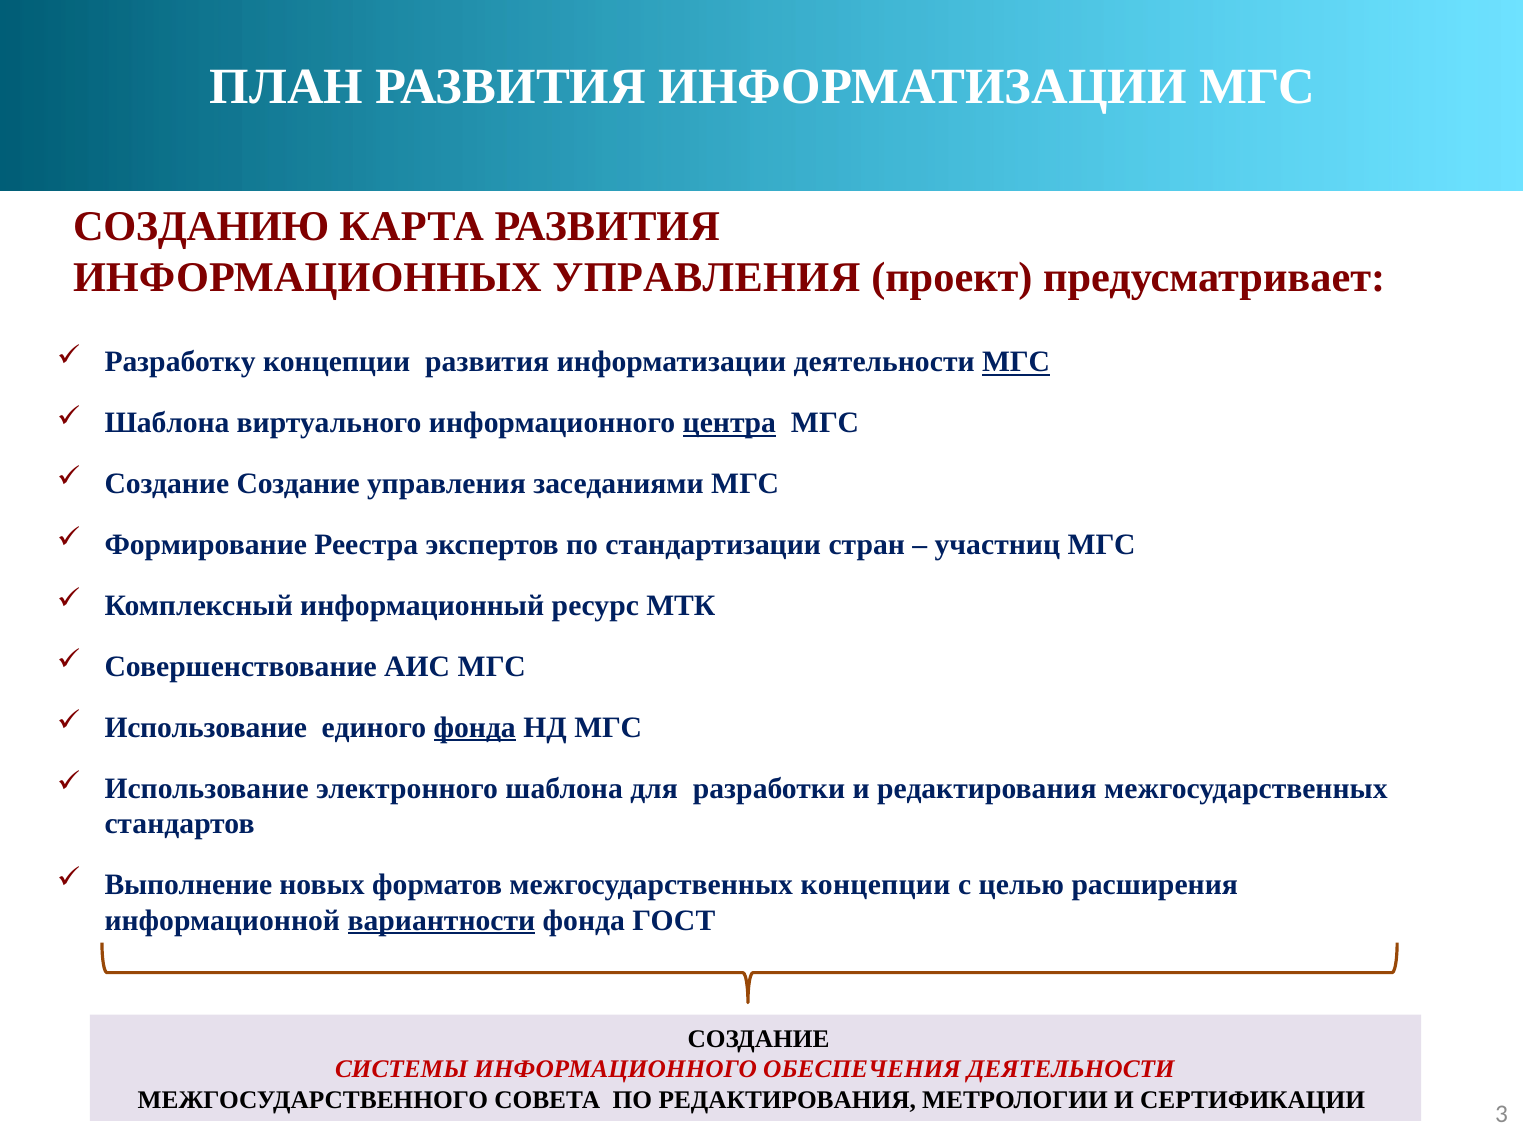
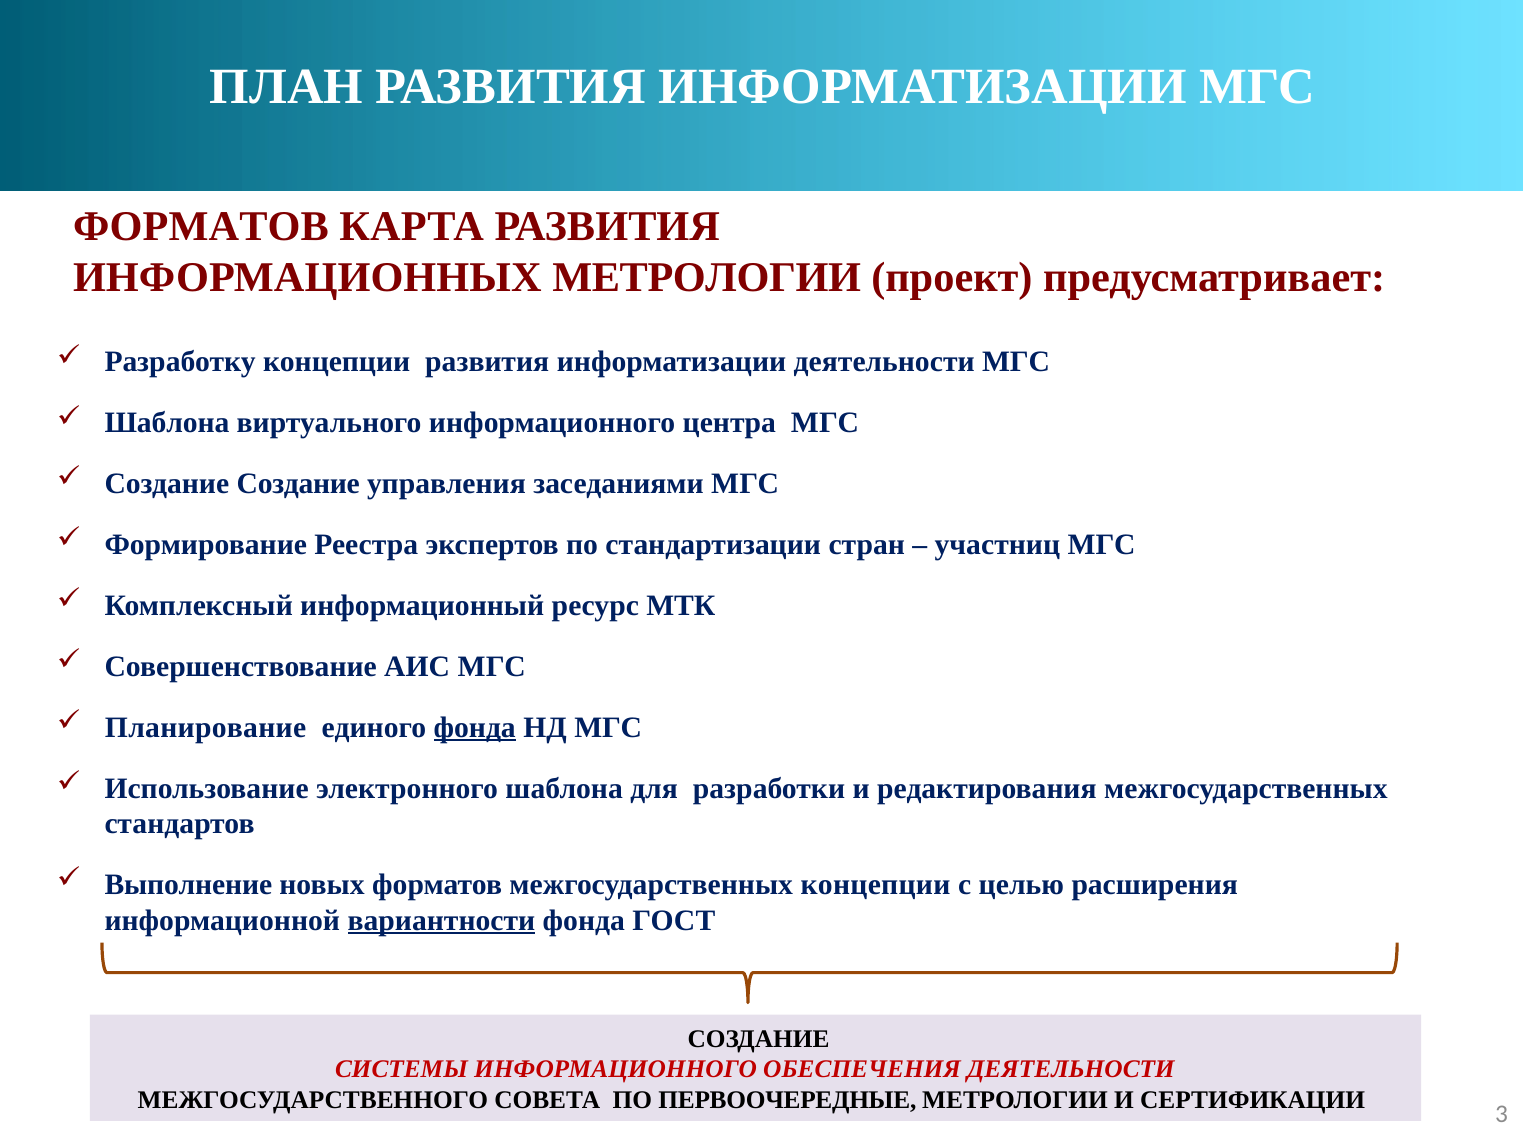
СОЗДАНИЮ at (201, 226): СОЗДАНИЮ -> ФОРМАТОВ
ИНФОРМАЦИОННЫХ УПРАВЛЕНИЯ: УПРАВЛЕНИЯ -> МЕТРОЛОГИИ
МГС at (1016, 362) underline: present -> none
центра underline: present -> none
Использование at (206, 728): Использование -> Планирование
ПО РЕДАКТИРОВАНИЯ: РЕДАКТИРОВАНИЯ -> ПЕРВООЧЕРЕДНЫЕ
